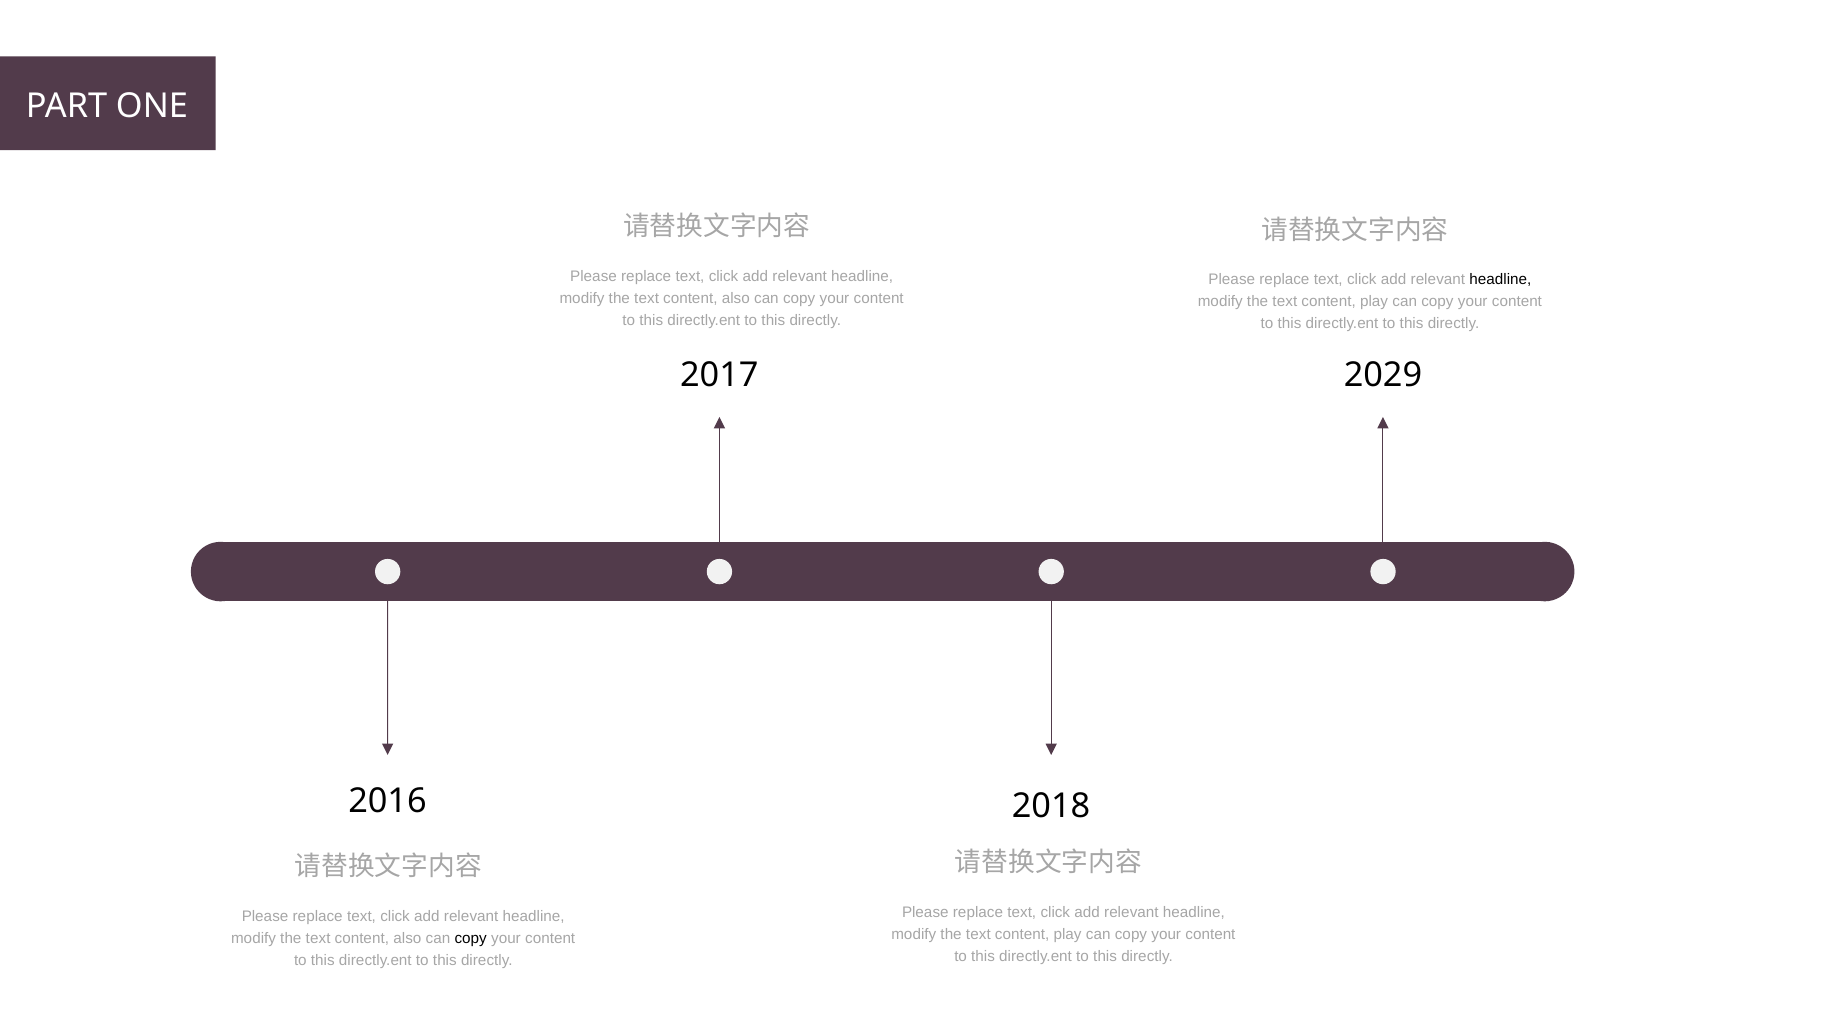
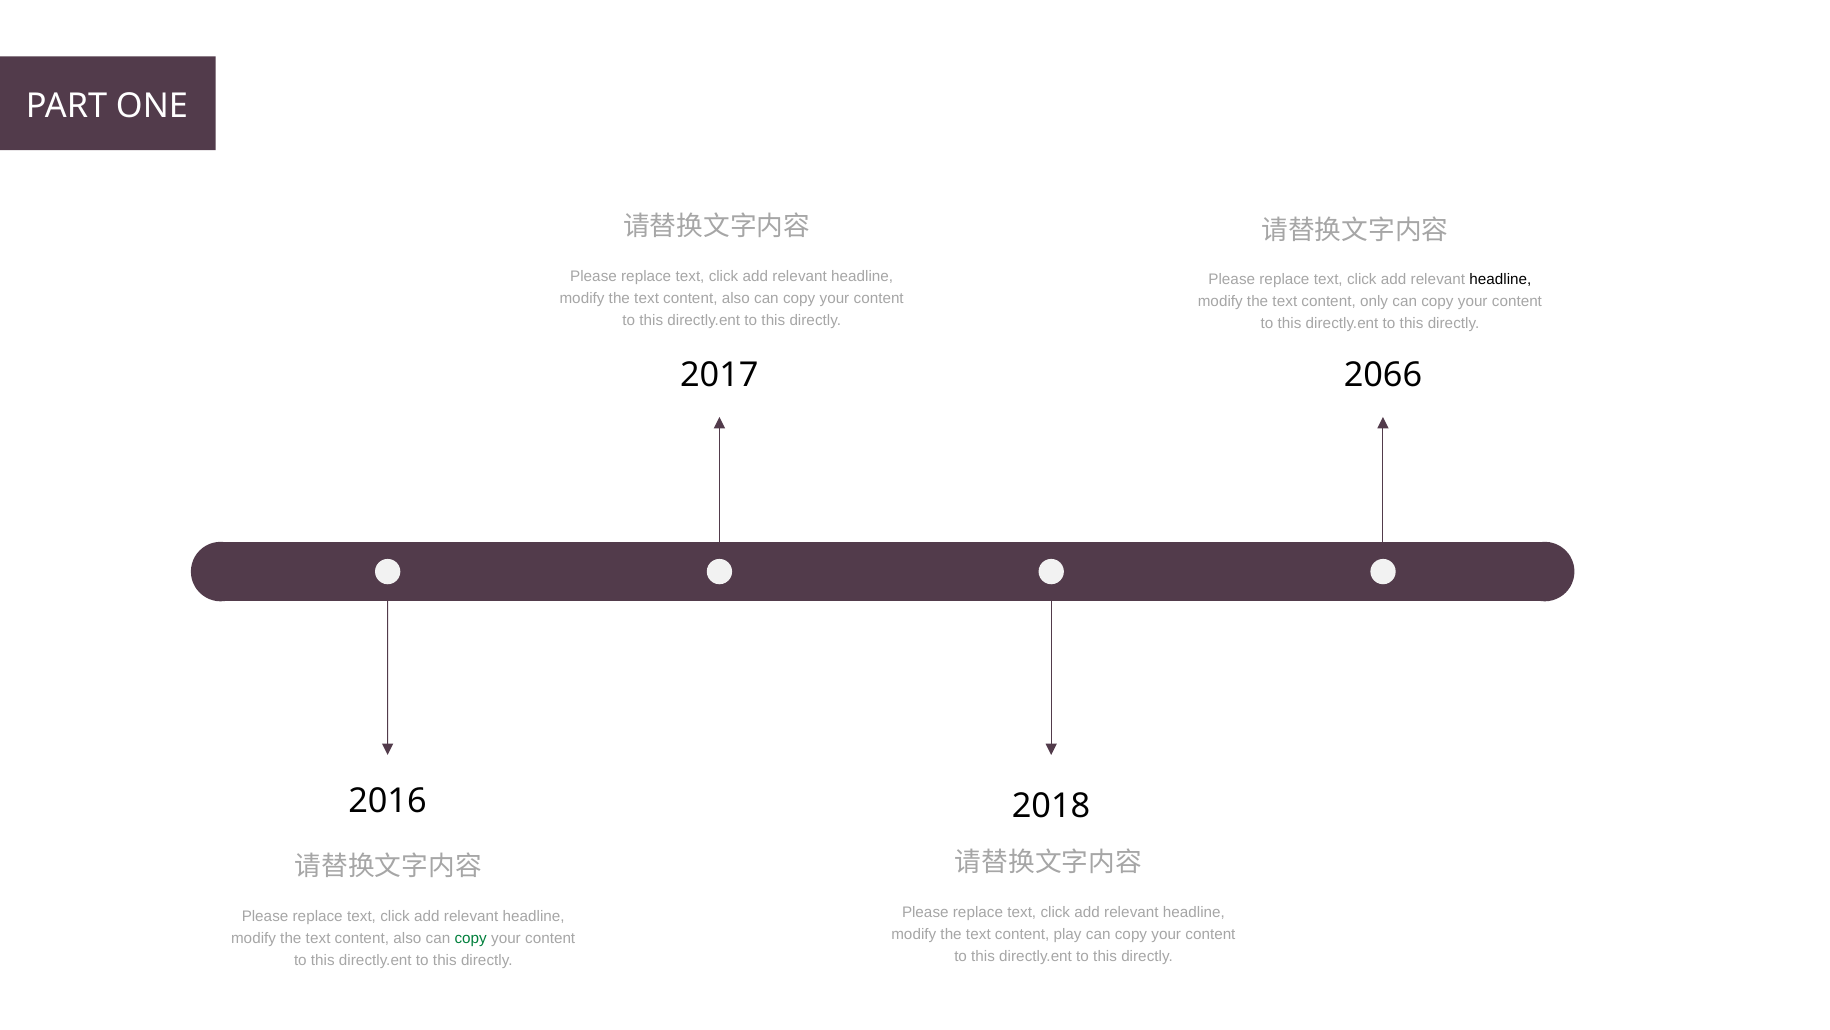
play at (1374, 302): play -> only
2029: 2029 -> 2066
copy at (471, 938) colour: black -> green
